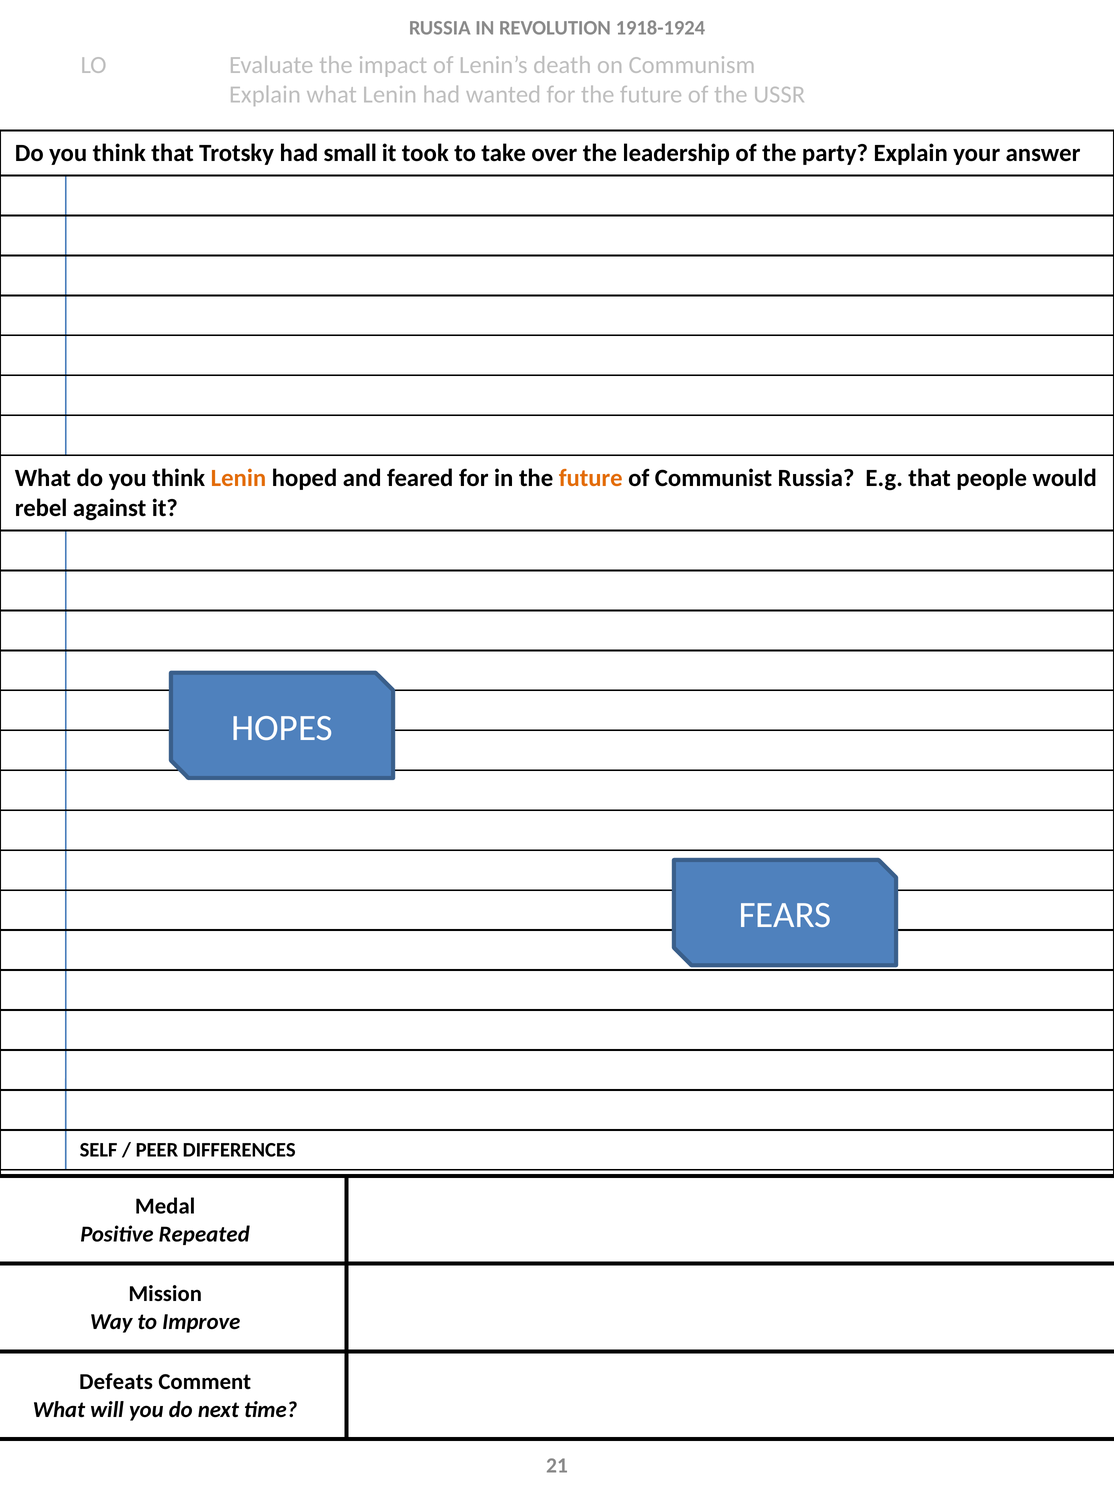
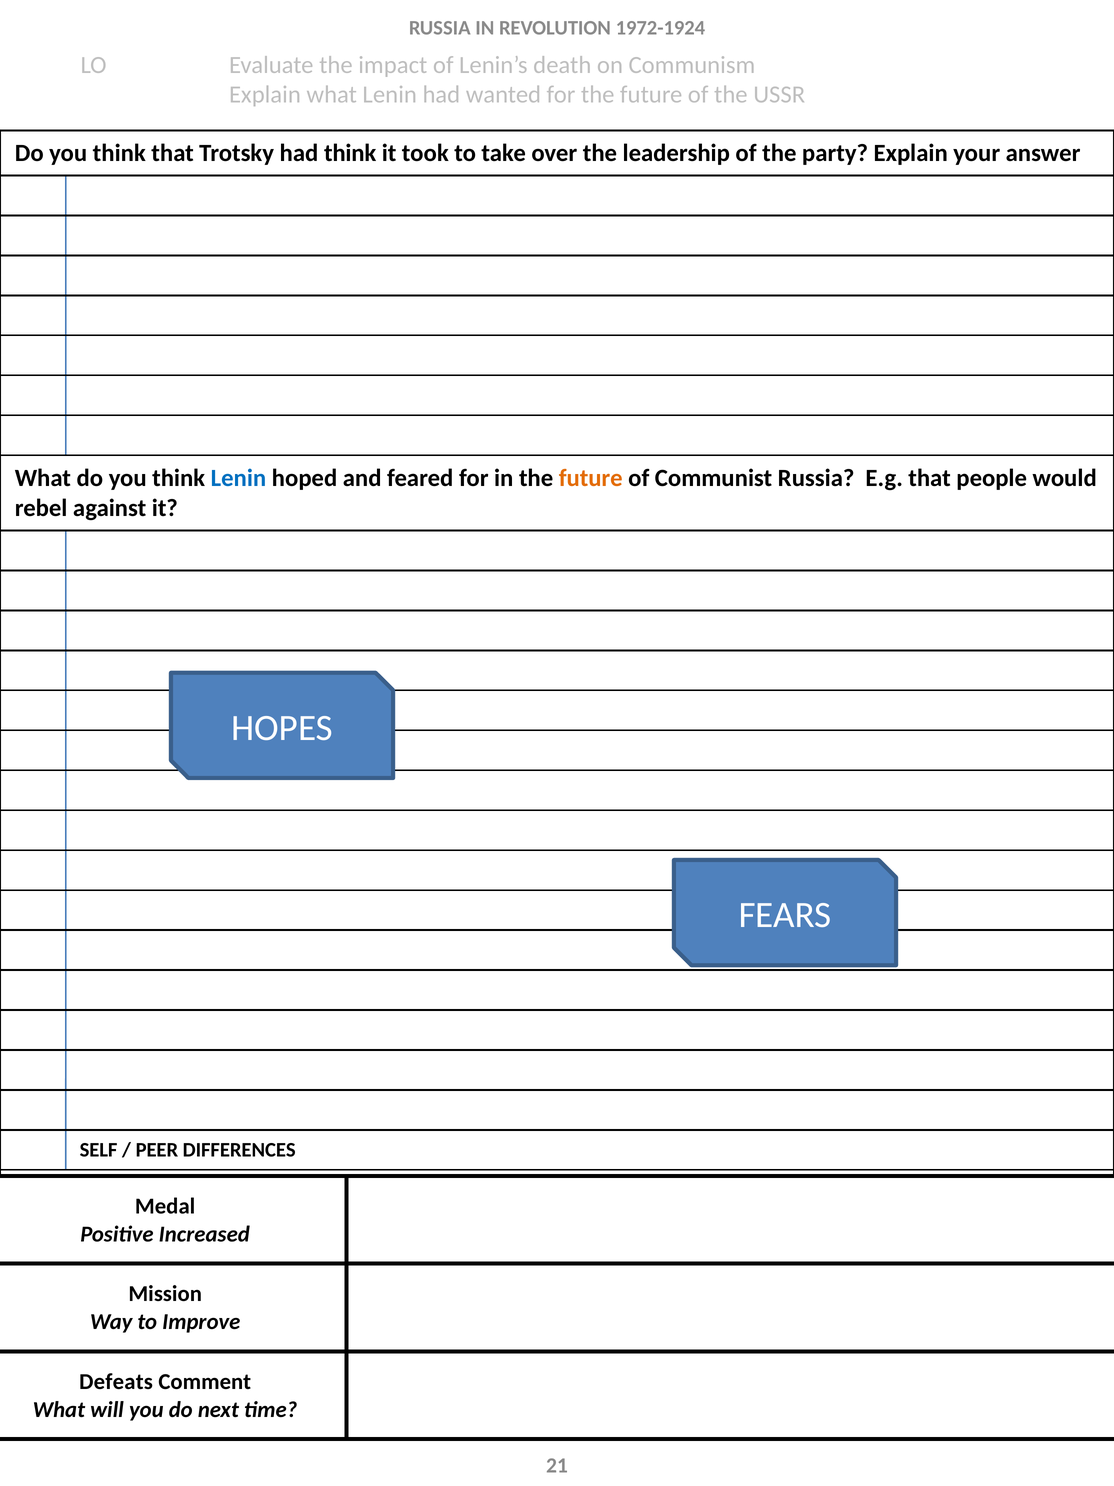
1918-1924: 1918-1924 -> 1972-1924
had small: small -> think
Lenin at (238, 478) colour: orange -> blue
Repeated: Repeated -> Increased
